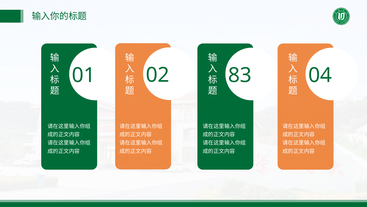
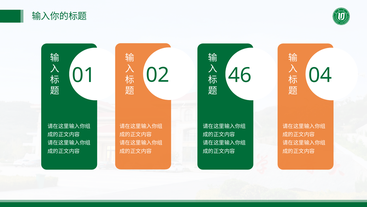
83: 83 -> 46
